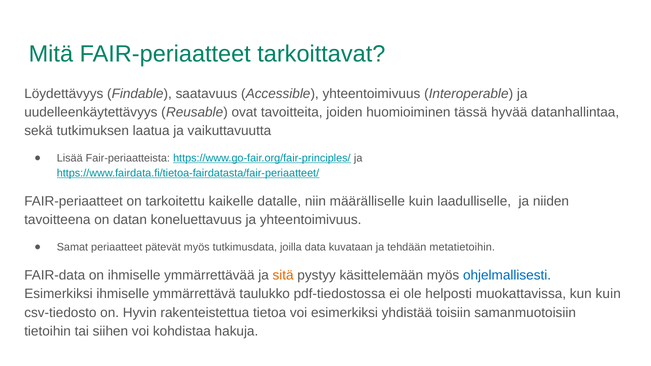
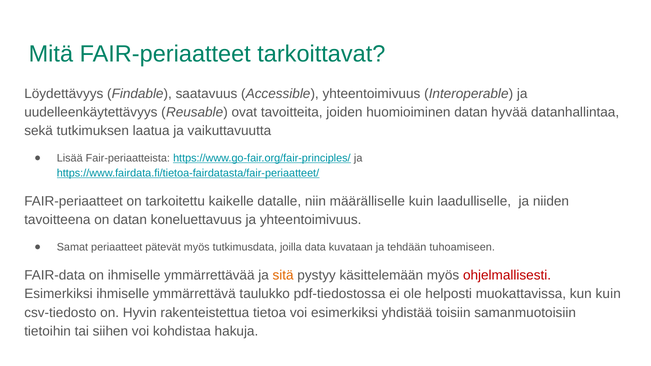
huomioiminen tässä: tässä -> datan
metatietoihin: metatietoihin -> tuhoamiseen
ohjelmallisesti colour: blue -> red
